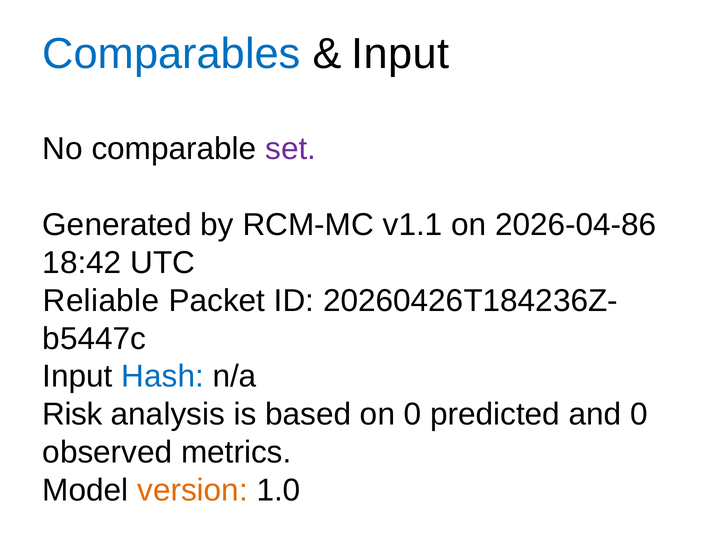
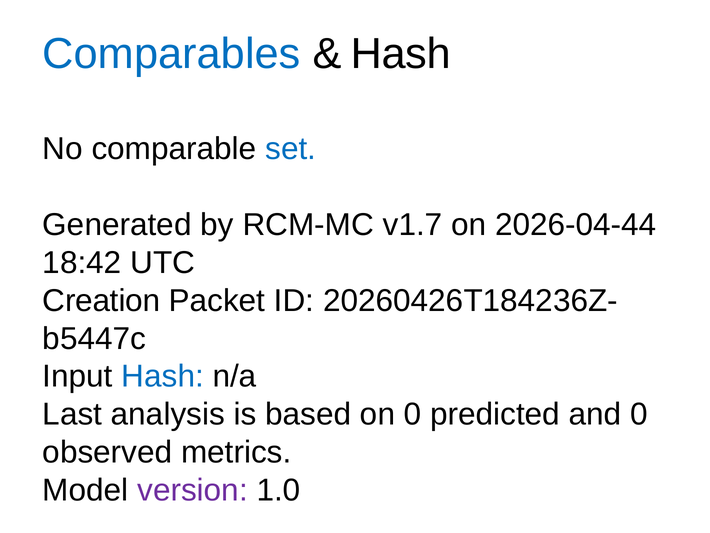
Input at (400, 54): Input -> Hash
set colour: purple -> blue
v1.1: v1.1 -> v1.7
2026-04-86: 2026-04-86 -> 2026-04-44
Reliable: Reliable -> Creation
Risk: Risk -> Last
version colour: orange -> purple
